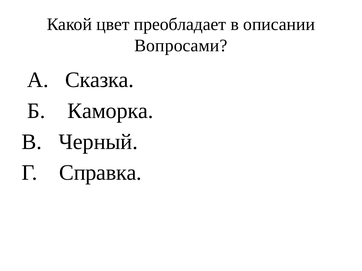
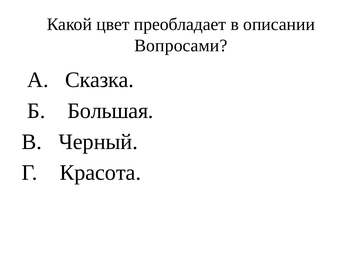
Каморка: Каморка -> Большая
Справка: Справка -> Красота
